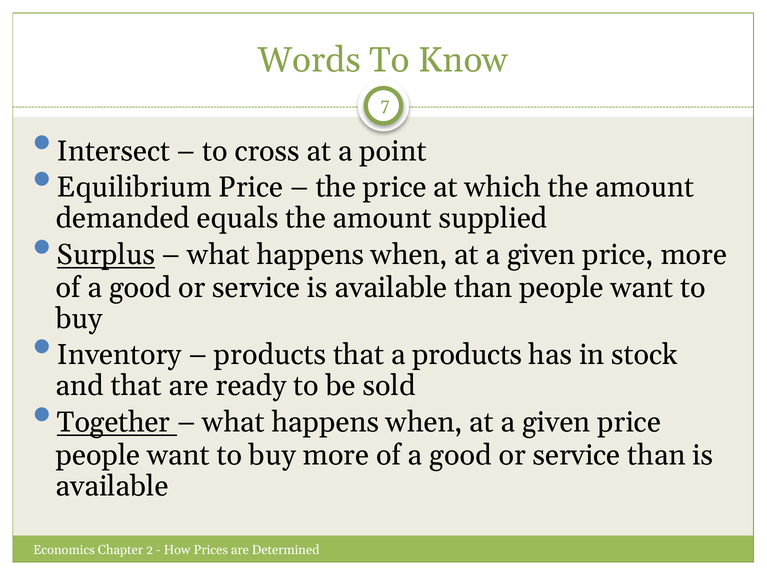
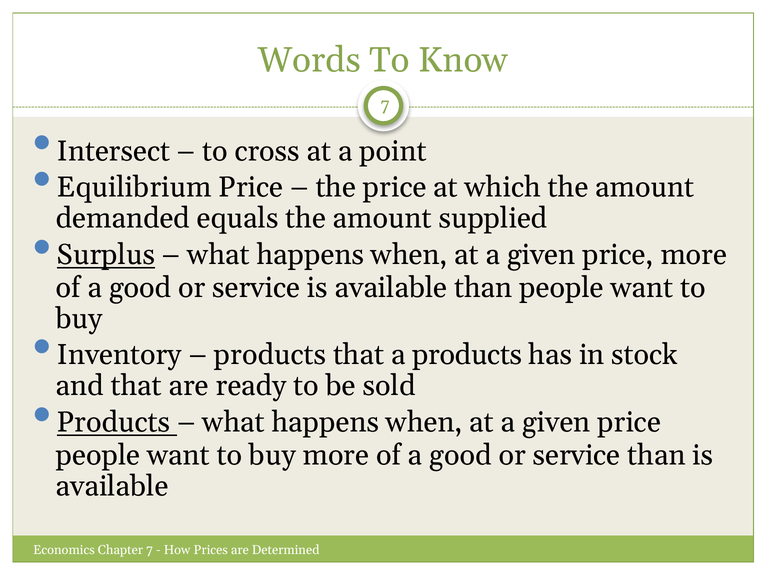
Together at (114, 422): Together -> Products
Chapter 2: 2 -> 7
